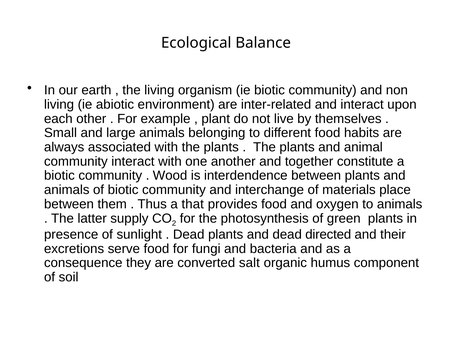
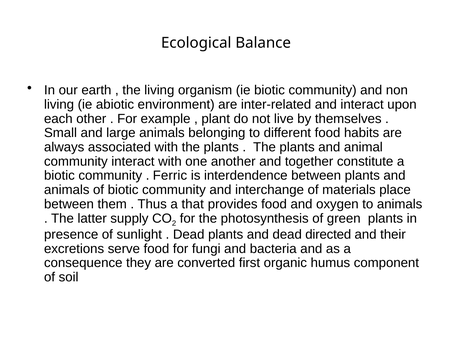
Wood: Wood -> Ferric
salt: salt -> first
